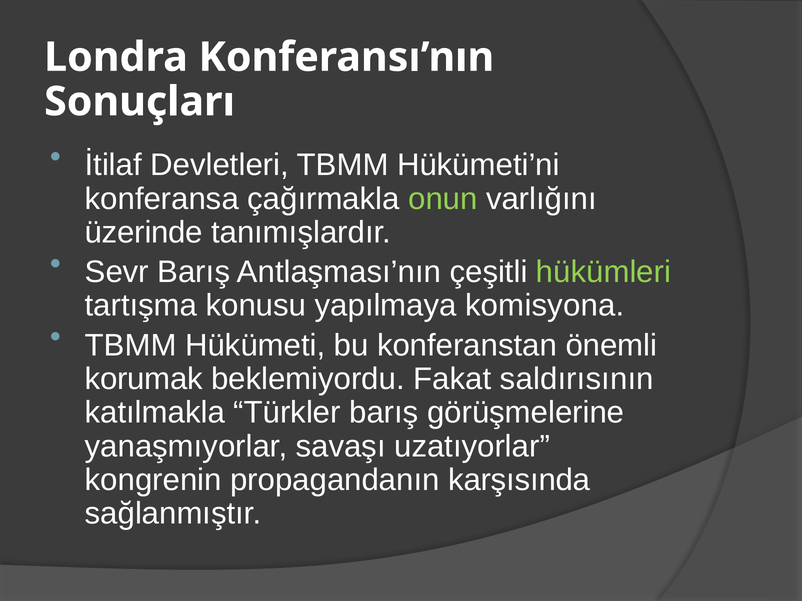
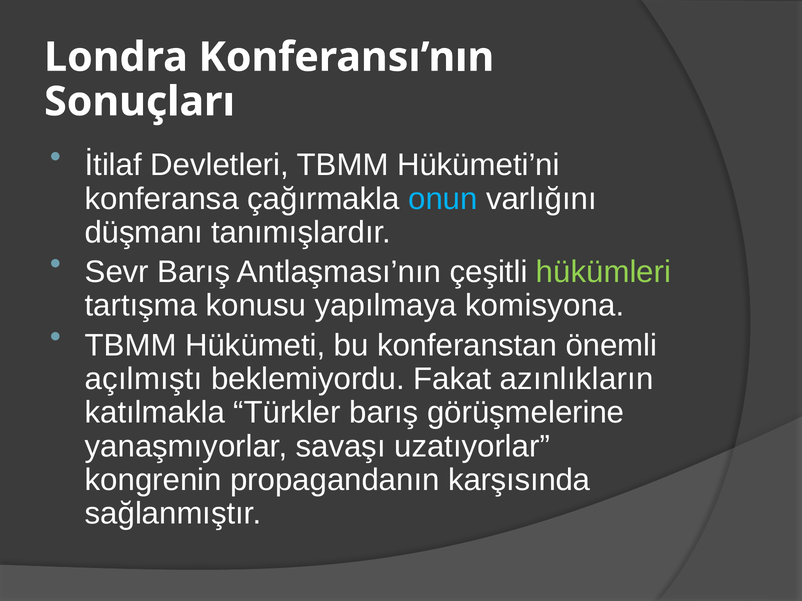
onun colour: light green -> light blue
üzerinde: üzerinde -> düşmanı
korumak: korumak -> açılmıştı
saldırısının: saldırısının -> azınlıkların
